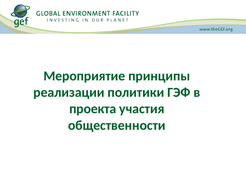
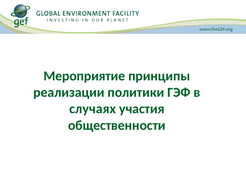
проекта: проекта -> случаях
